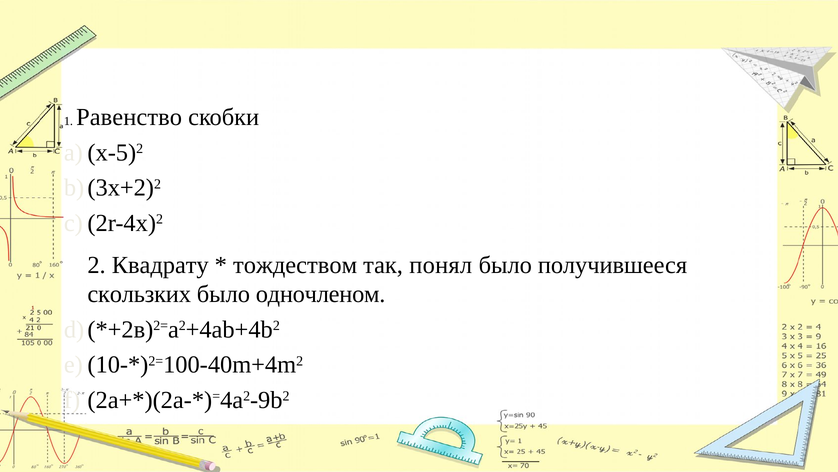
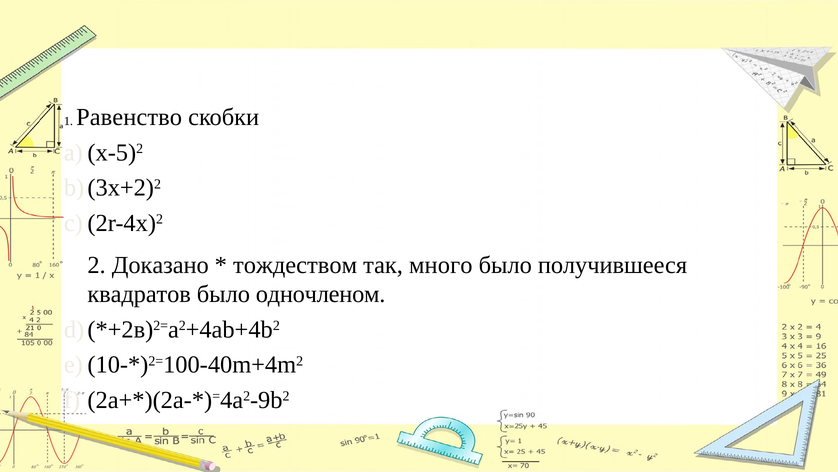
Квадрату: Квадрату -> Доказано
понял: понял -> много
скользких: скользких -> квадратов
